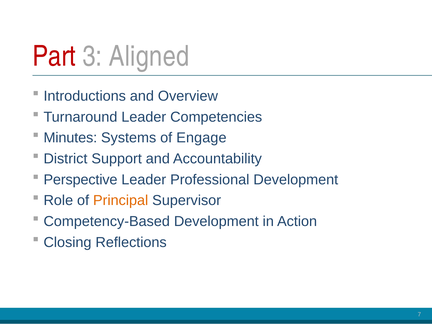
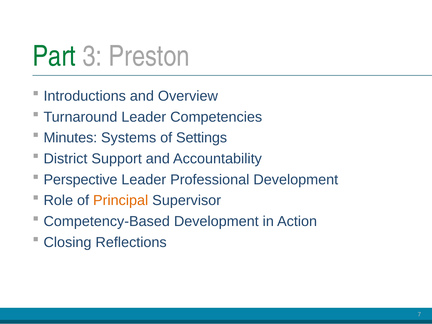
Part colour: red -> green
Aligned: Aligned -> Preston
Engage: Engage -> Settings
